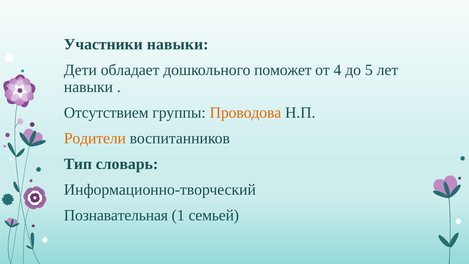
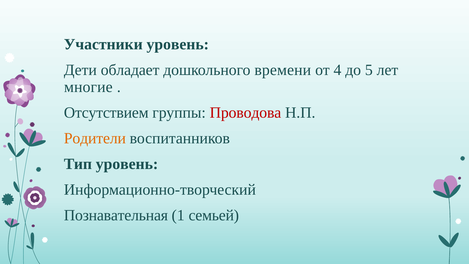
Участники навыки: навыки -> уровень
поможет: поможет -> времени
навыки at (88, 87): навыки -> многие
Проводова colour: orange -> red
Тип словарь: словарь -> уровень
